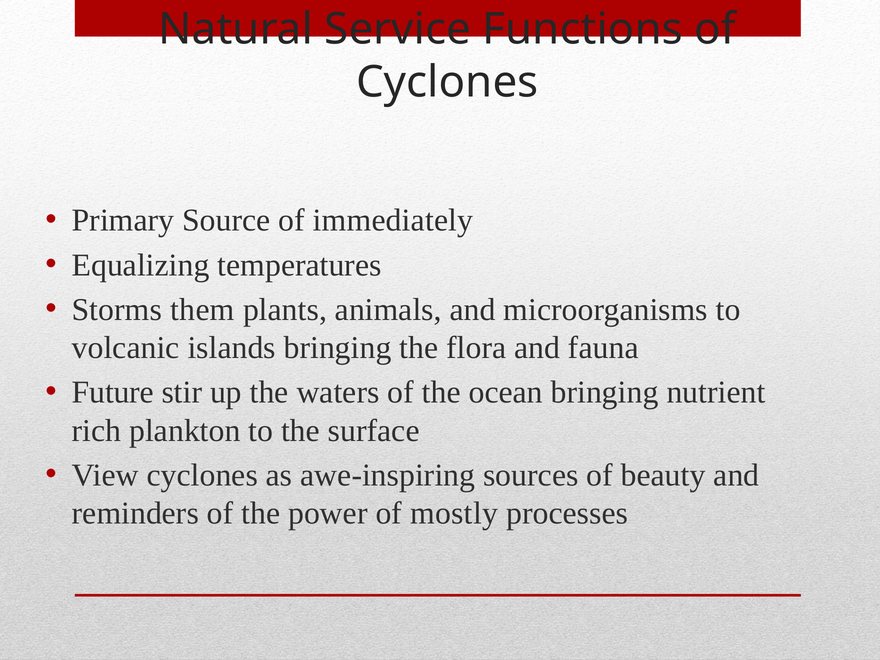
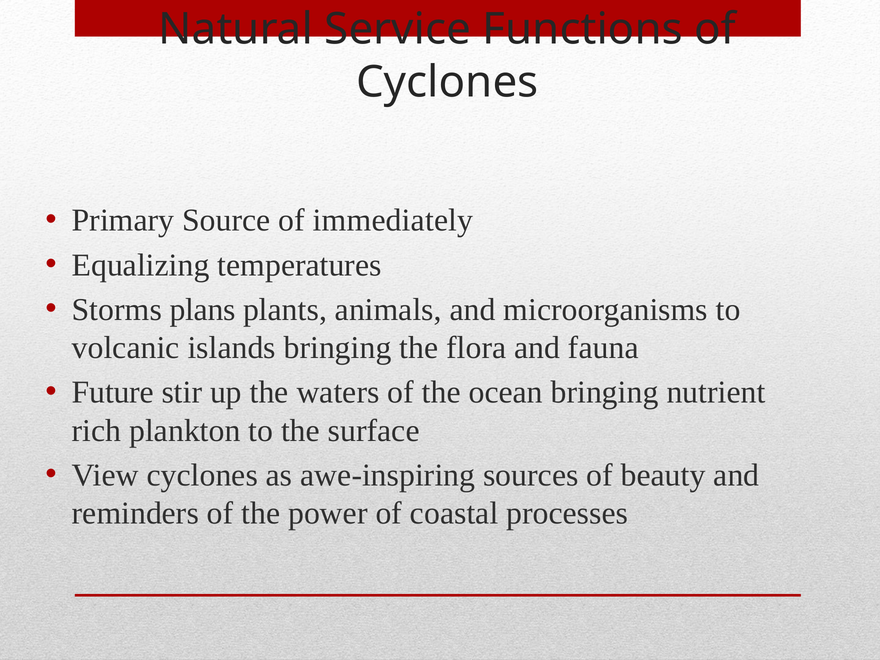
them: them -> plans
mostly: mostly -> coastal
